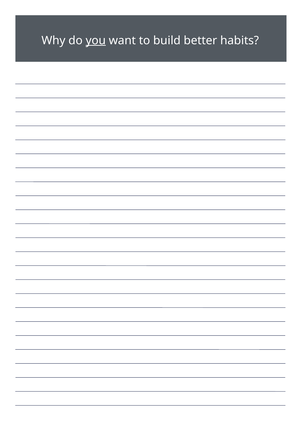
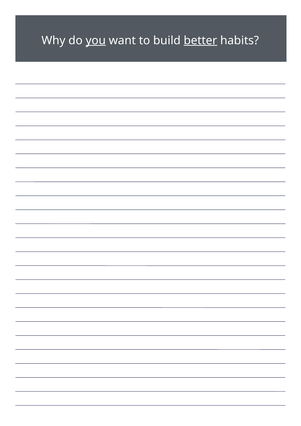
better underline: none -> present
